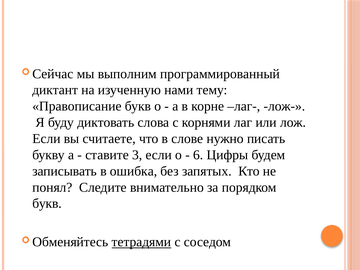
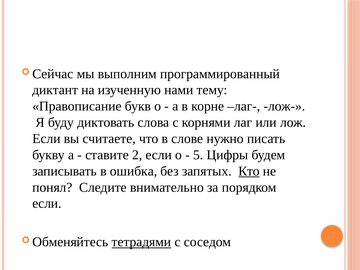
3: 3 -> 2
6: 6 -> 5
Кто underline: none -> present
букв at (47, 204): букв -> если
